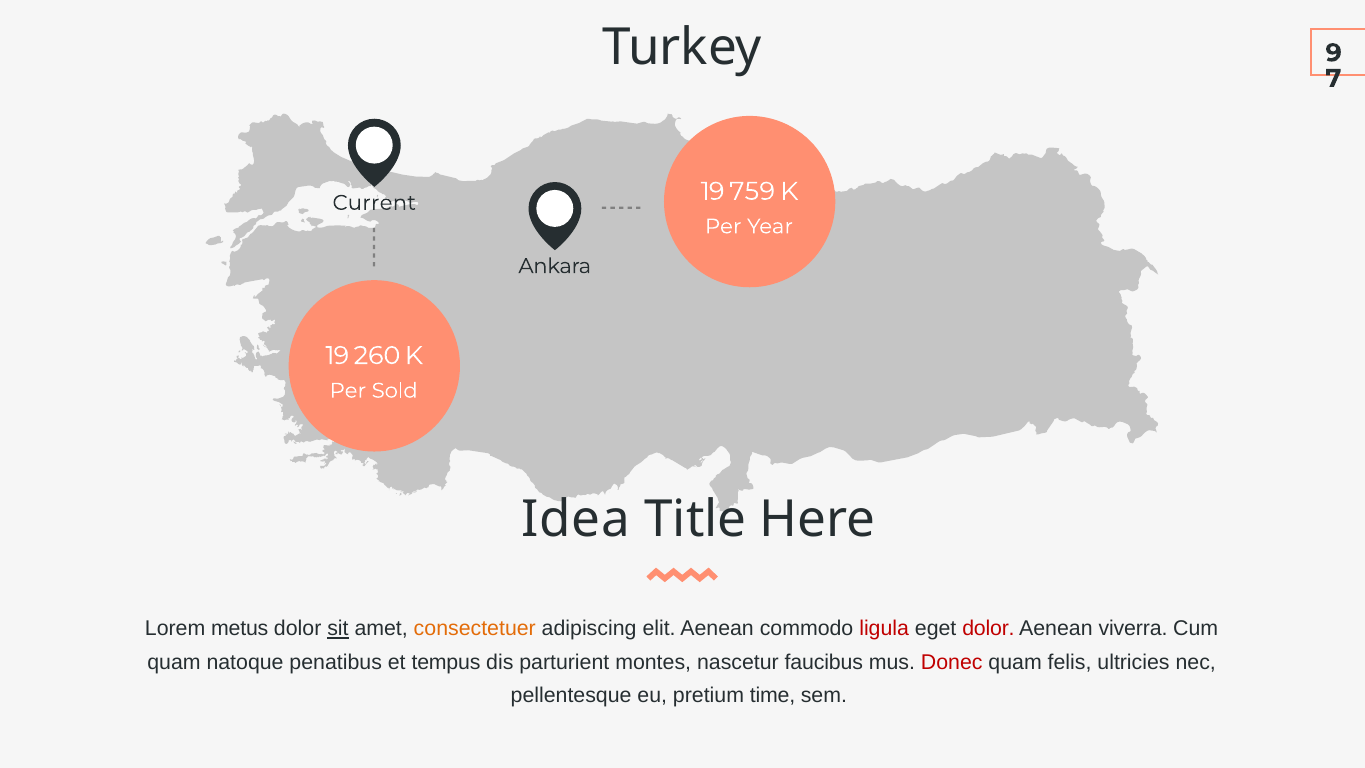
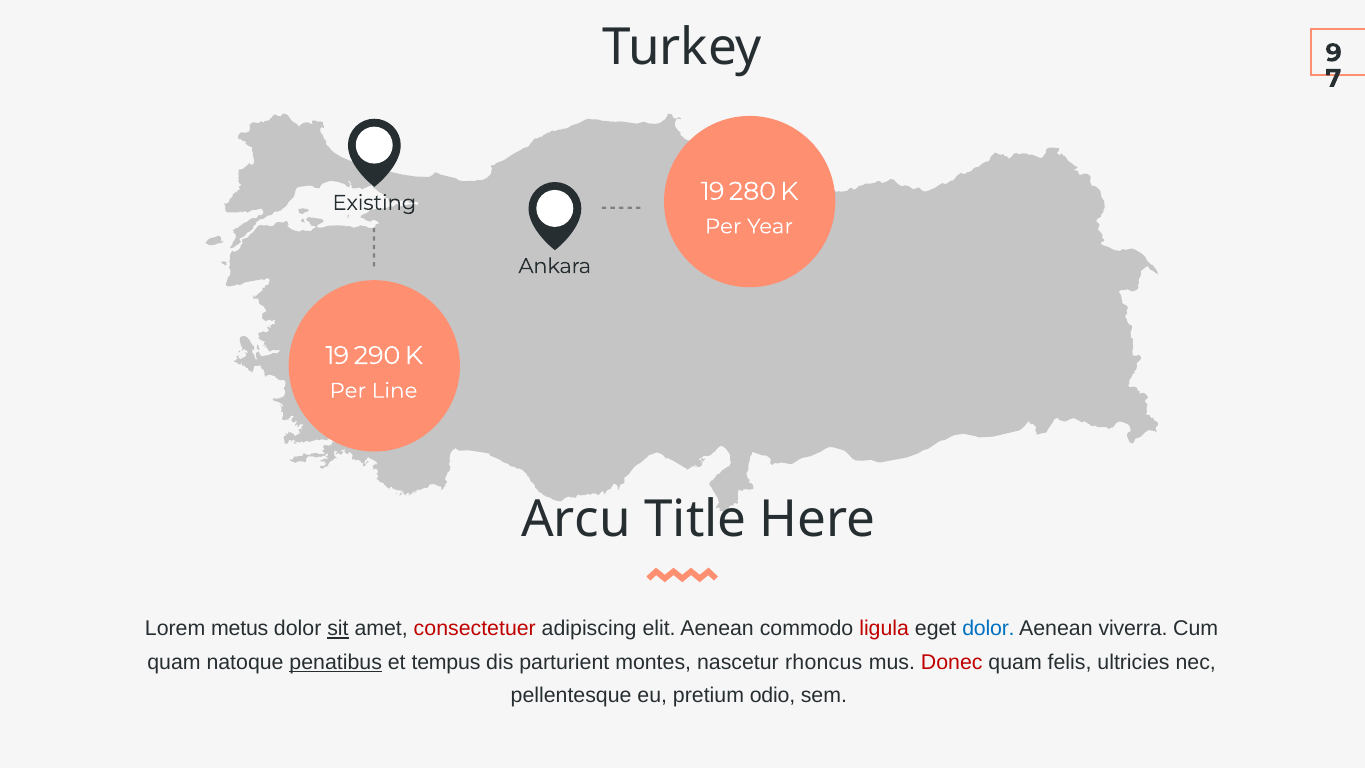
759: 759 -> 280
Current: Current -> Existing
260: 260 -> 290
Sold: Sold -> Line
Idea: Idea -> Arcu
consectetuer colour: orange -> red
dolor at (988, 629) colour: red -> blue
penatibus underline: none -> present
faucibus: faucibus -> rhoncus
time: time -> odio
